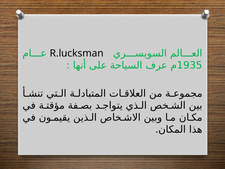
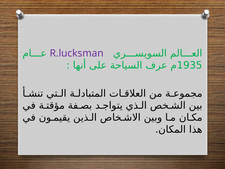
R.lucksman colour: black -> purple
